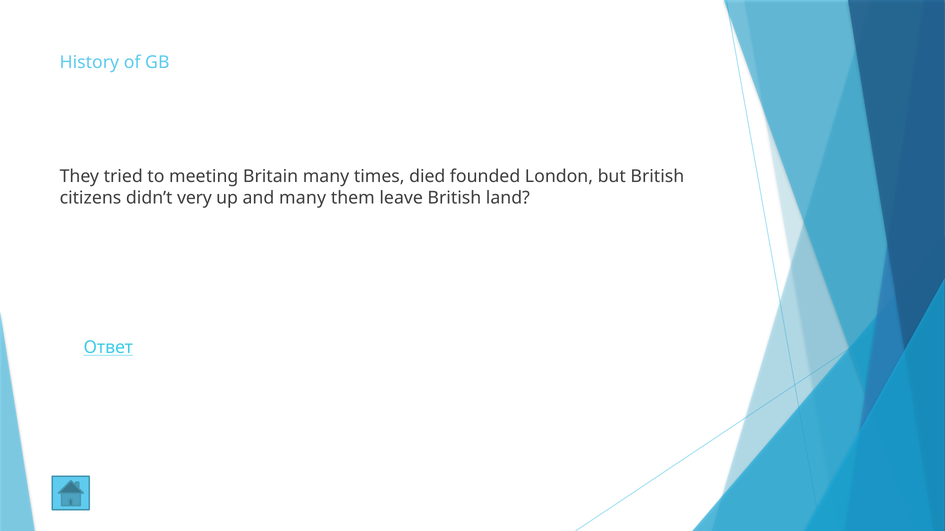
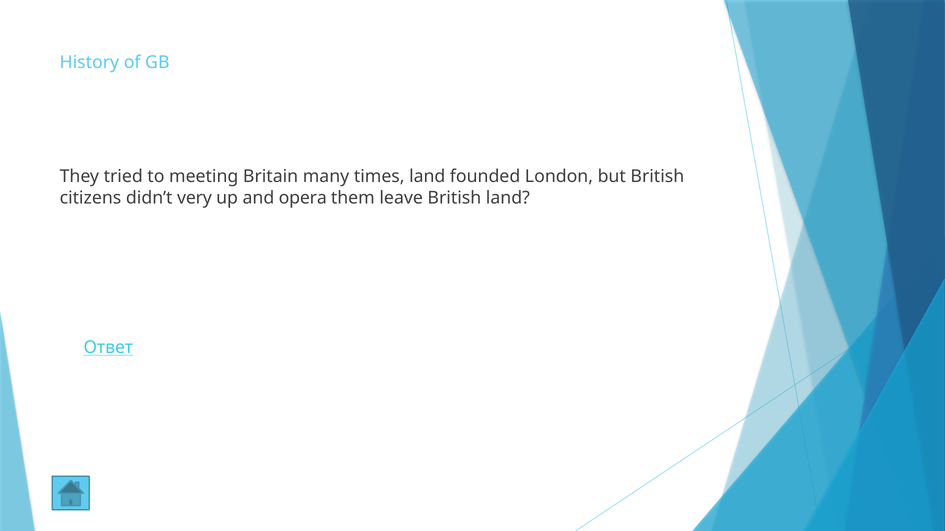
times died: died -> land
and many: many -> opera
